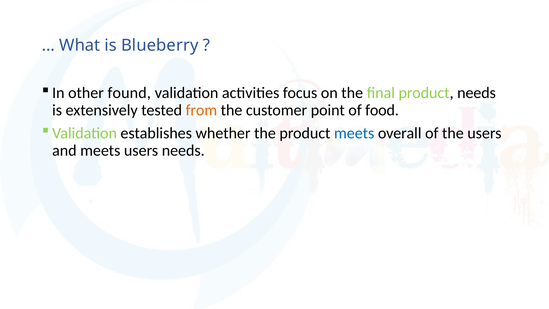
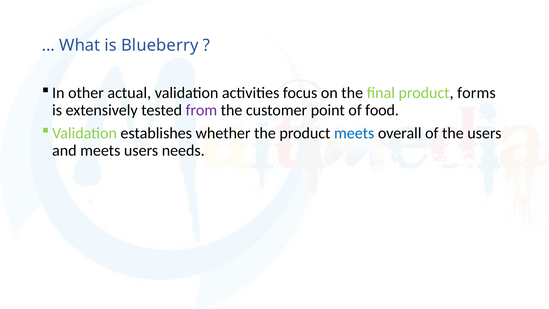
found: found -> actual
product needs: needs -> forms
from colour: orange -> purple
